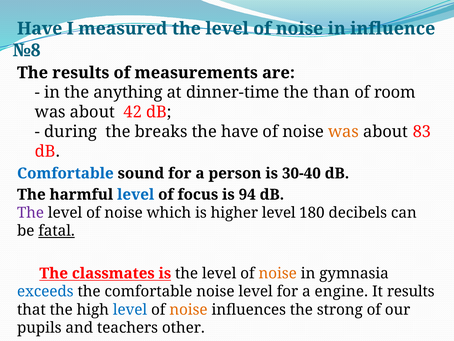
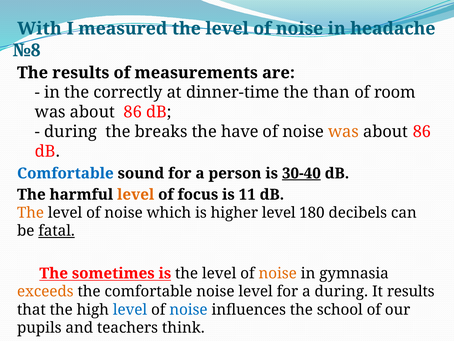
Have at (40, 29): Have -> With
influence: influence -> headache
anything: anything -> correctly
42 at (133, 112): 42 -> 86
83 at (422, 132): 83 -> 86
30-40 underline: none -> present
level at (136, 194) colour: blue -> orange
94: 94 -> 11
The at (31, 212) colour: purple -> orange
classmates: classmates -> sometimes
exceeds colour: blue -> orange
a engine: engine -> during
noise at (188, 309) colour: orange -> blue
strong: strong -> school
other: other -> think
